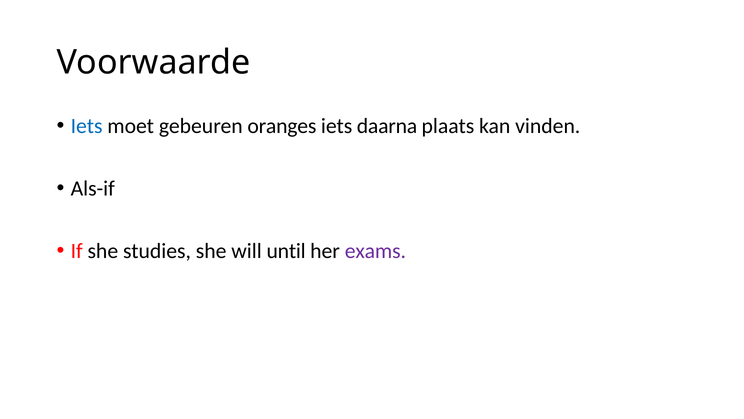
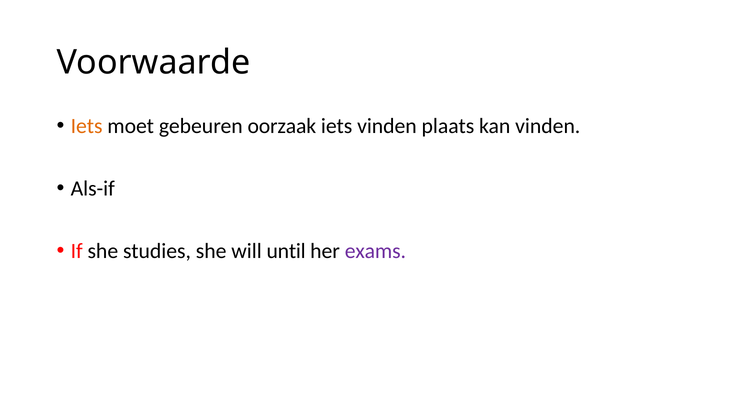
Iets at (87, 126) colour: blue -> orange
oranges: oranges -> oorzaak
iets daarna: daarna -> vinden
